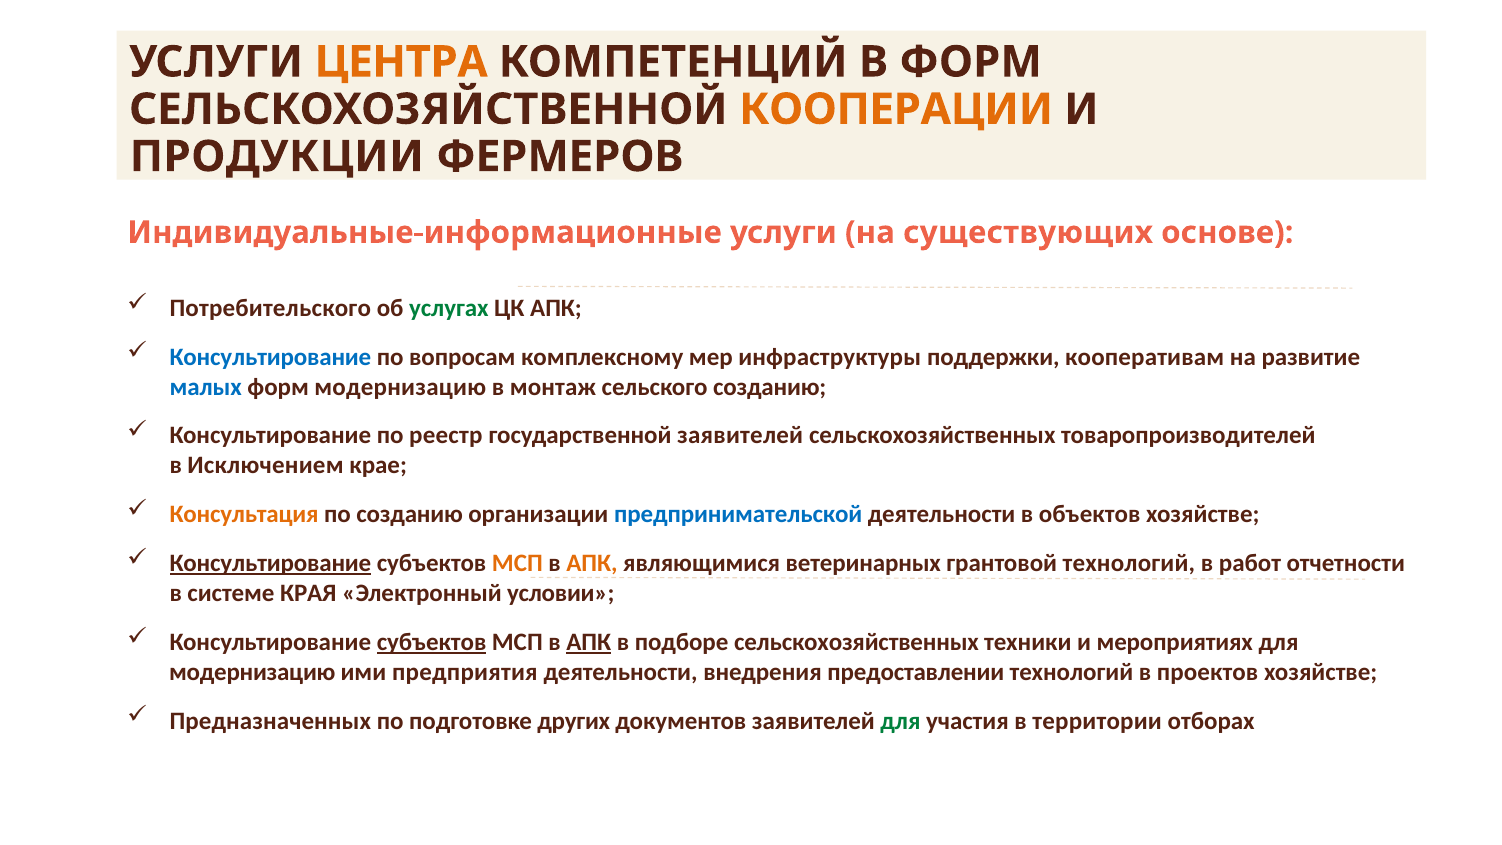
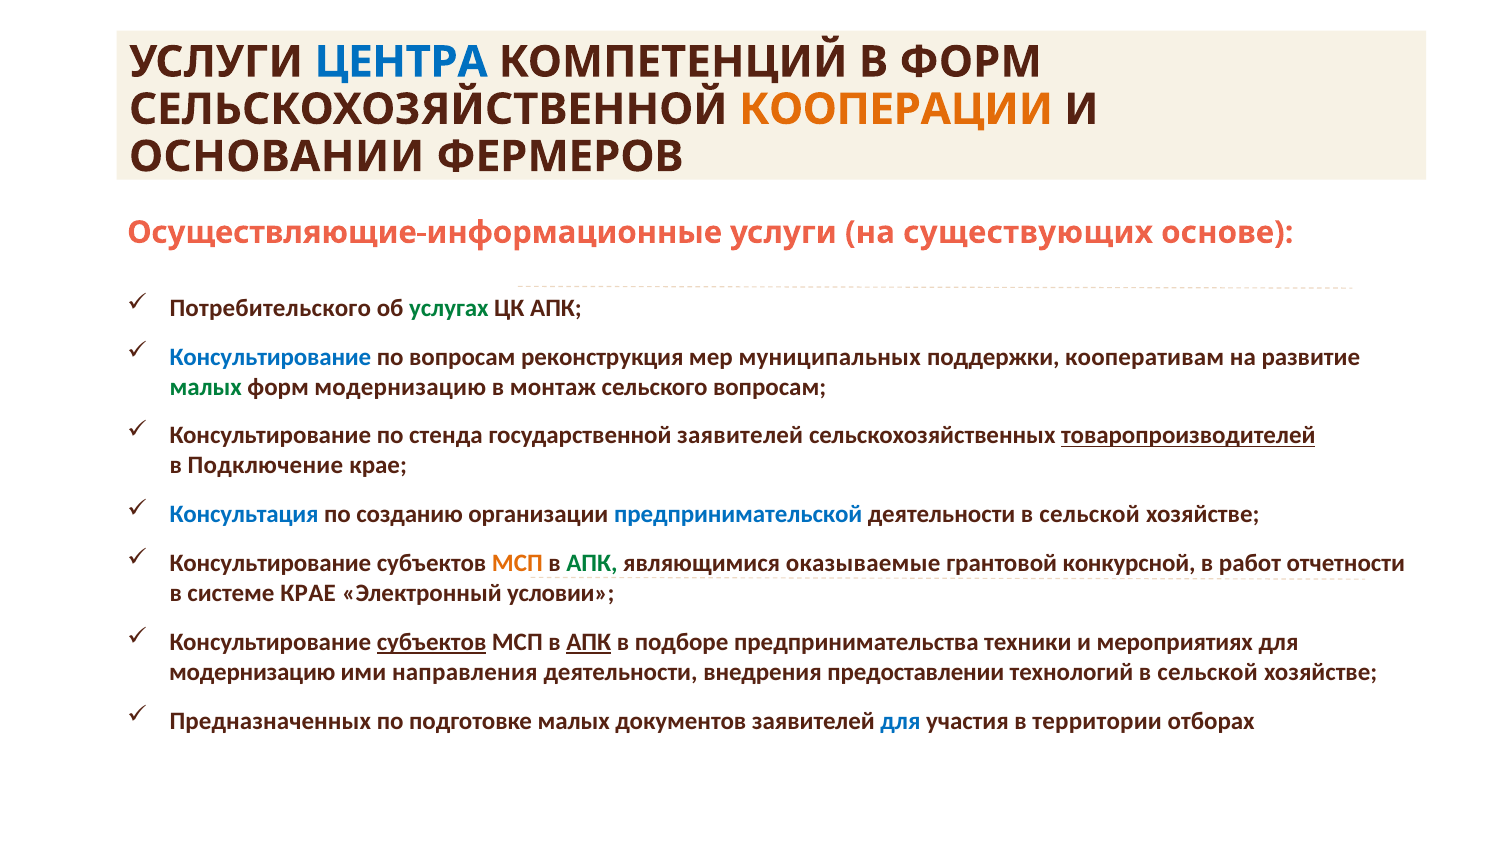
ЦЕНТРА colour: orange -> blue
ПРОДУКЦИИ: ПРОДУКЦИИ -> ОСНОВАНИИ
Индивидуальные-информационные: Индивидуальные-информационные -> Осуществляющие-информационные
комплексному: комплексному -> реконструкция
инфраструктуры: инфраструктуры -> муниципальных
малых at (206, 387) colour: blue -> green
сельского созданию: созданию -> вопросам
реестр: реестр -> стенда
товаропроизводителей underline: none -> present
Исключением: Исключением -> Подключение
Консультация colour: orange -> blue
деятельности в объектов: объектов -> сельской
Консультирование at (270, 563) underline: present -> none
АПК at (592, 563) colour: orange -> green
ветеринарных: ветеринарных -> оказываемые
грантовой технологий: технологий -> конкурсной
системе КРАЯ: КРАЯ -> КРАЕ
подборе сельскохозяйственных: сельскохозяйственных -> предпринимательства
предприятия: предприятия -> направления
технологий в проектов: проектов -> сельской
подготовке других: других -> малых
для at (900, 721) colour: green -> blue
